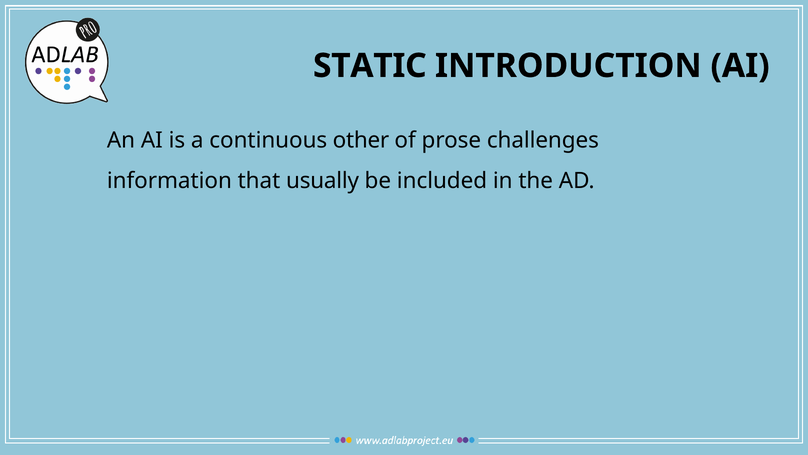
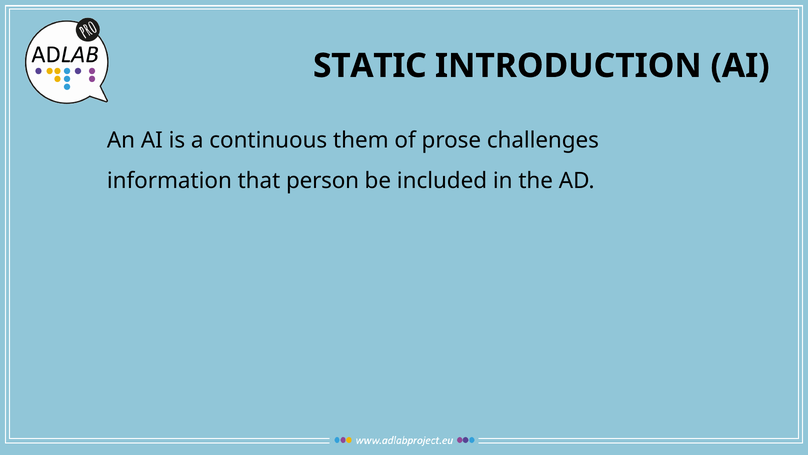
other: other -> them
usually: usually -> person
